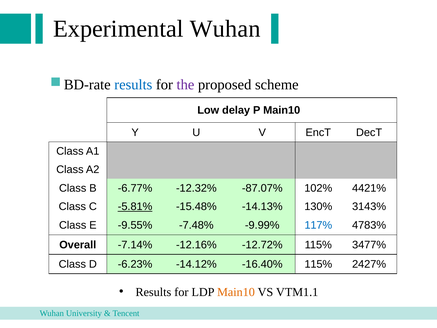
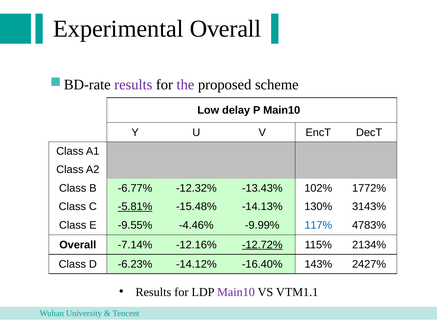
Experimental Wuhan: Wuhan -> Overall
results at (133, 85) colour: blue -> purple
-87.07%: -87.07% -> -13.43%
4421%: 4421% -> 1772%
-7.48%: -7.48% -> -4.46%
-12.72% underline: none -> present
3477%: 3477% -> 2134%
-16.40% 115%: 115% -> 143%
Main10 at (236, 292) colour: orange -> purple
